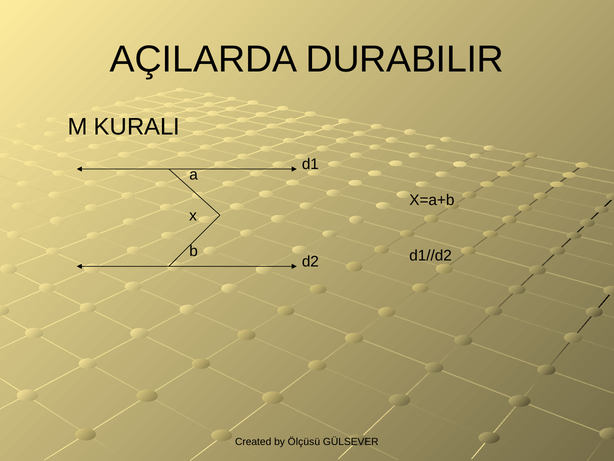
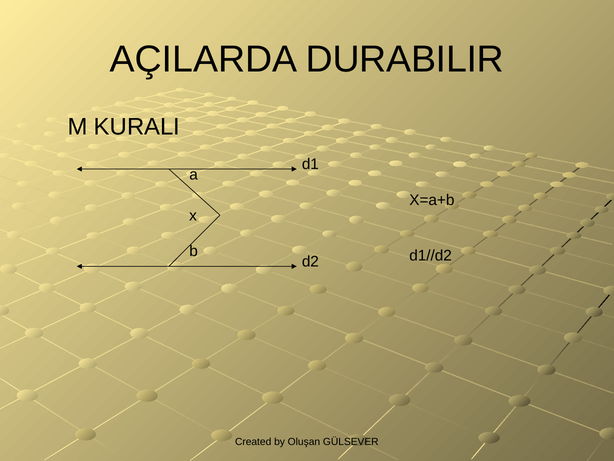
Ölçüsü: Ölçüsü -> Oluşan
